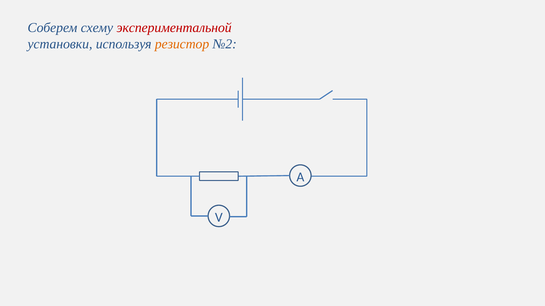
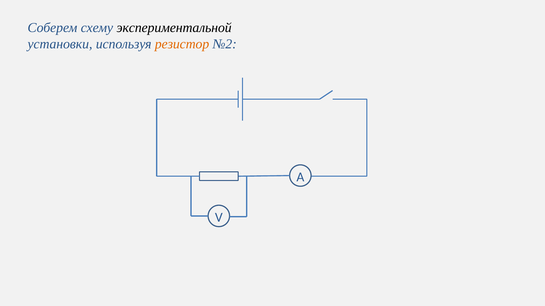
экспериментальной colour: red -> black
